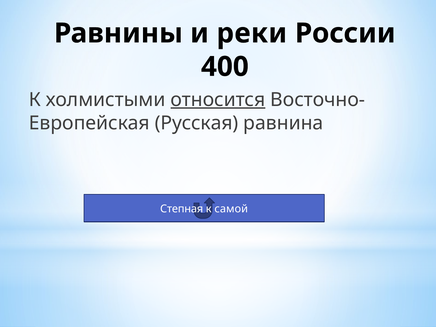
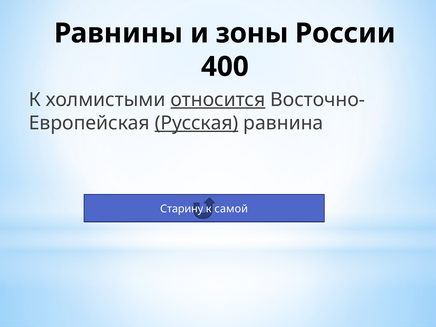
реки: реки -> зоны
Русская underline: none -> present
Степная: Степная -> Старину
